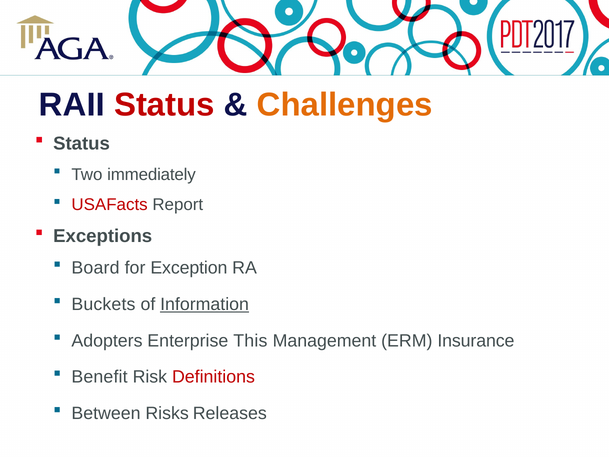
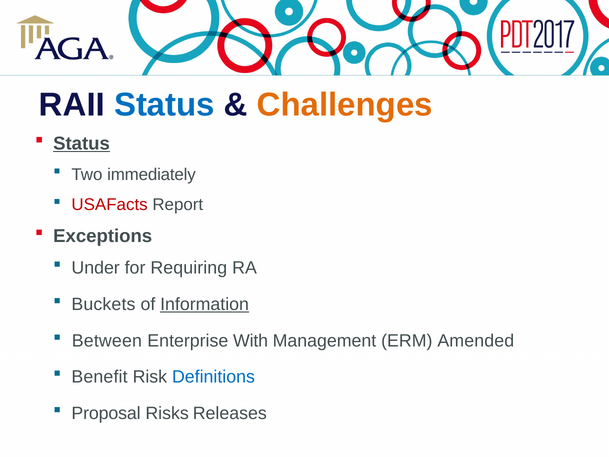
Status at (164, 105) colour: red -> blue
Status at (82, 143) underline: none -> present
Board: Board -> Under
Exception: Exception -> Requiring
Adopters: Adopters -> Between
This: This -> With
Insurance: Insurance -> Amended
Definitions colour: red -> blue
Between: Between -> Proposal
